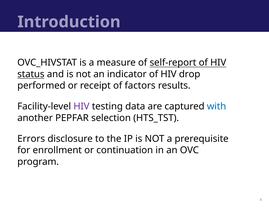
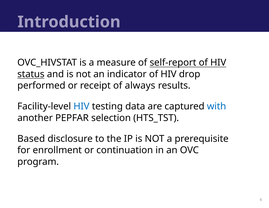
factors: factors -> always
HIV at (81, 106) colour: purple -> blue
Errors: Errors -> Based
